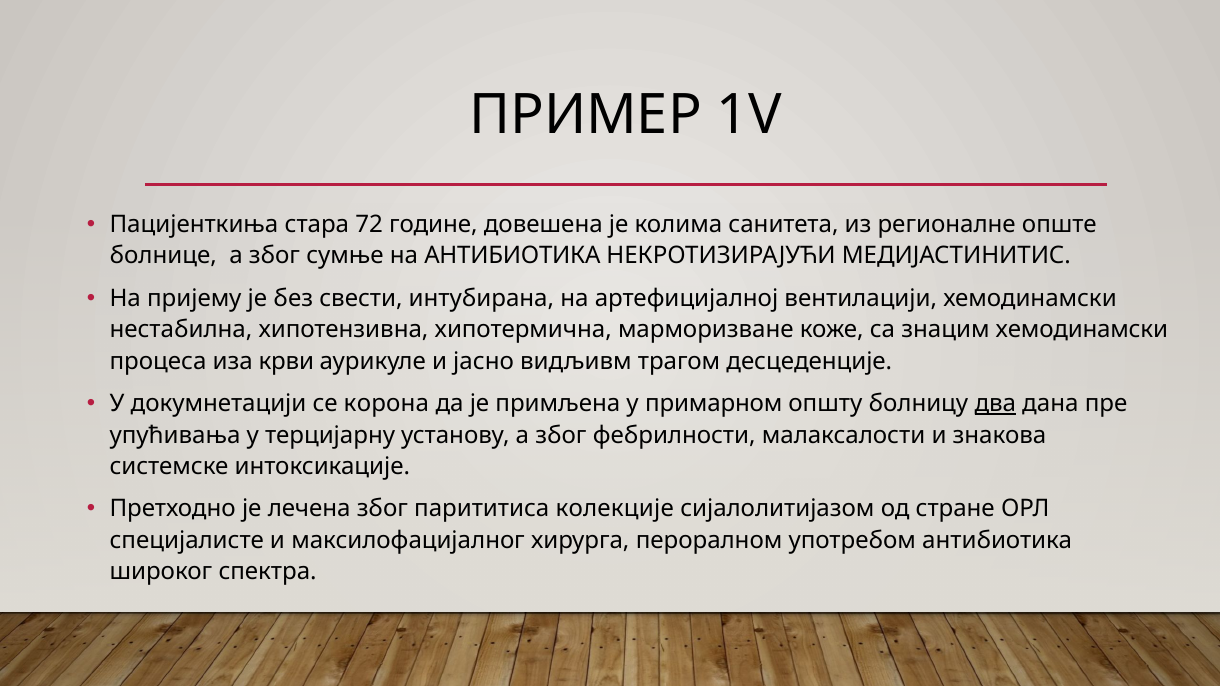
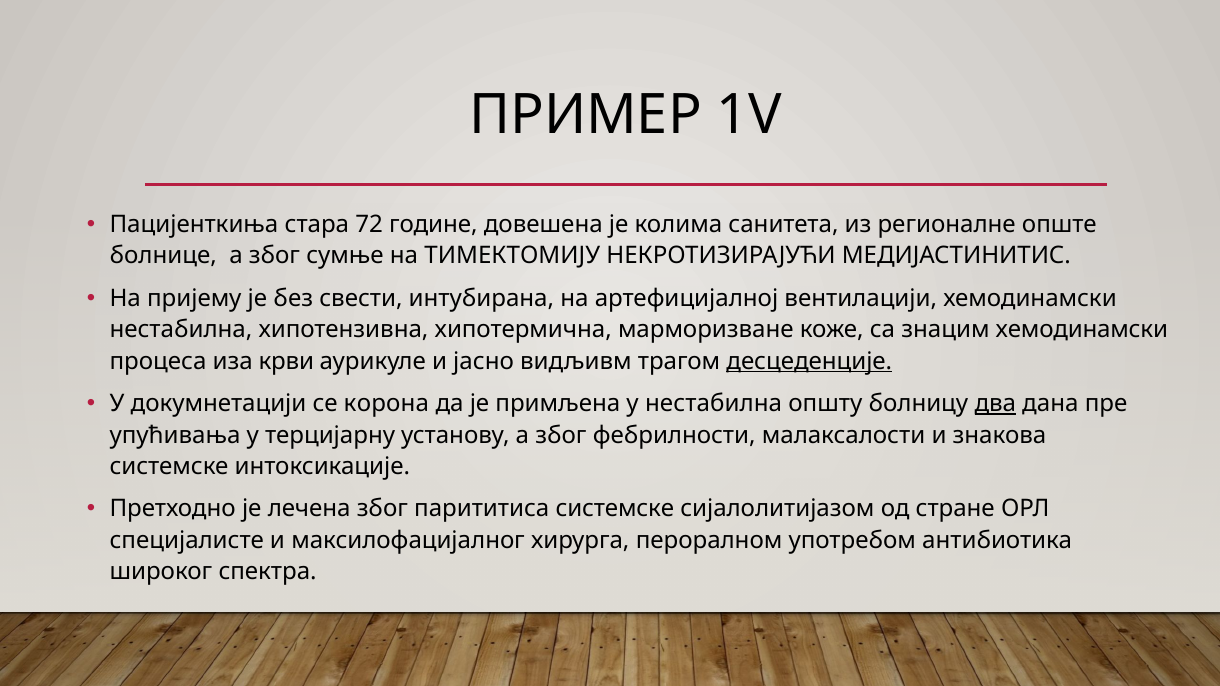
на АНТИБИОТИКА: АНТИБИОТИКА -> ТИМЕКТОМИЈУ
десцеденције underline: none -> present
у примарном: примарном -> нестабилна
парититиса колекције: колекције -> системске
